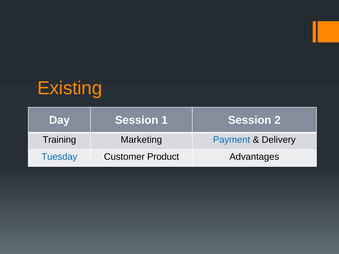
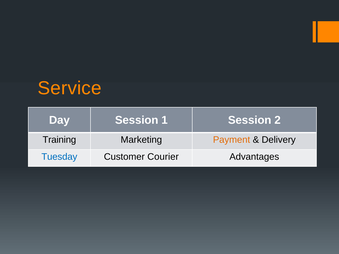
Existing: Existing -> Service
Payment colour: blue -> orange
Product: Product -> Courier
